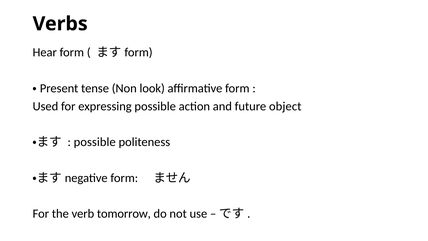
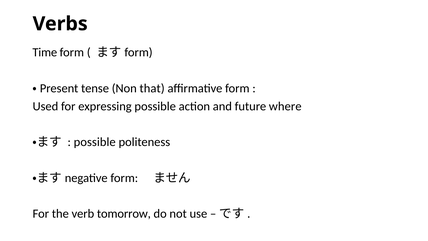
Hear: Hear -> Time
look: look -> that
object: object -> where
